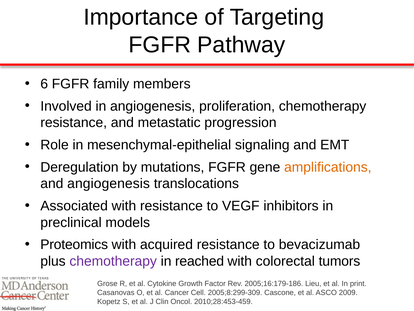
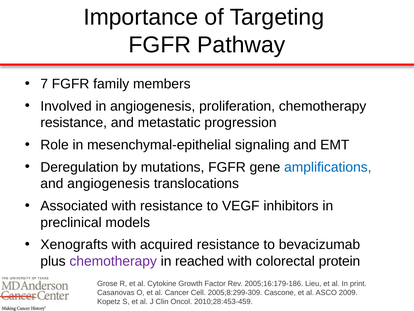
6: 6 -> 7
amplifications colour: orange -> blue
Proteomics: Proteomics -> Xenografts
tumors: tumors -> protein
